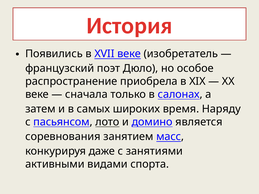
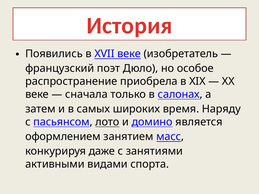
соревнования: соревнования -> оформлением
